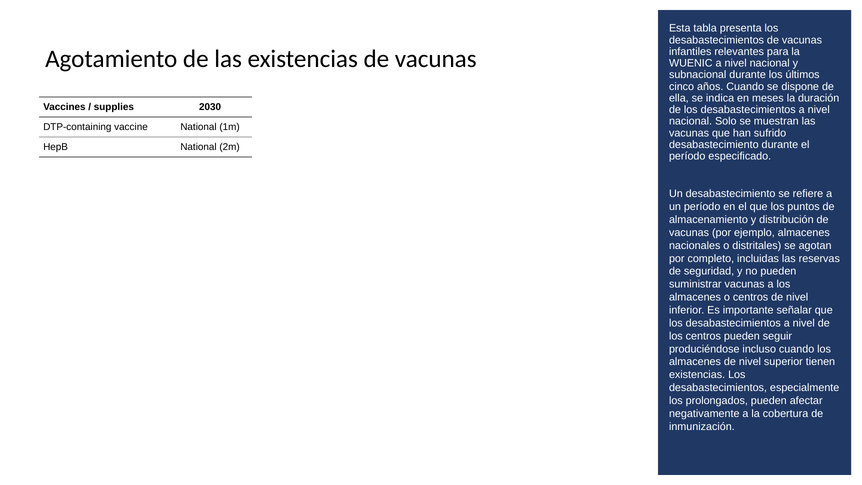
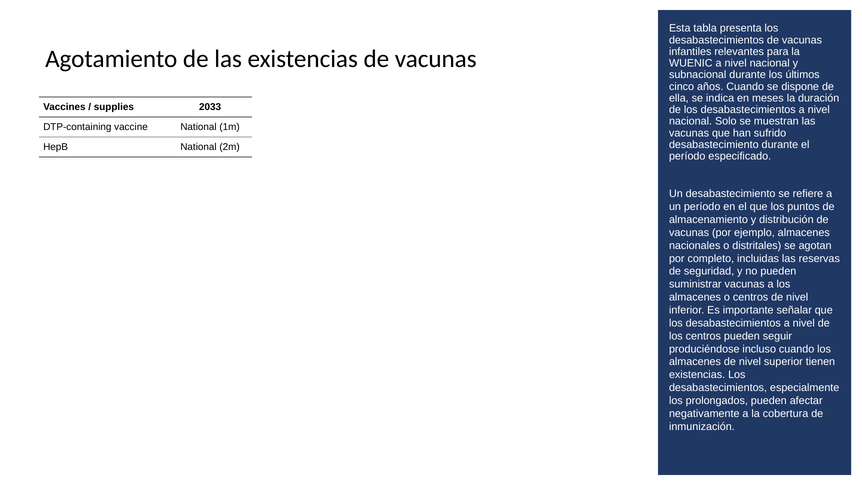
2030: 2030 -> 2033
